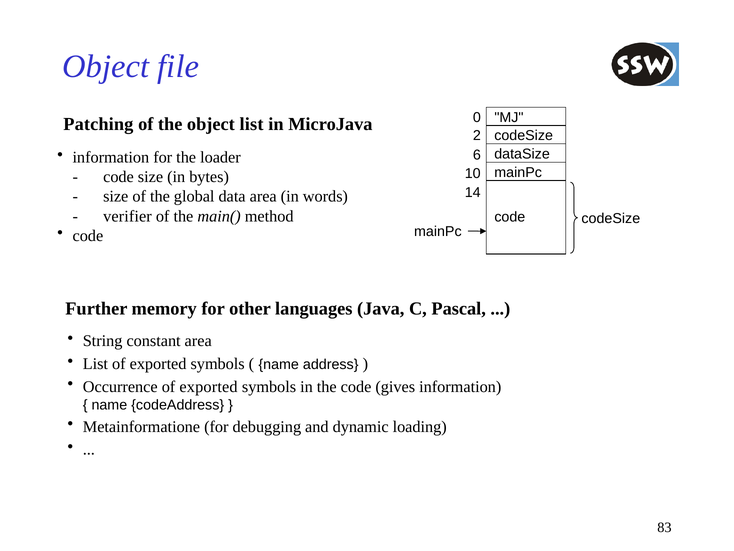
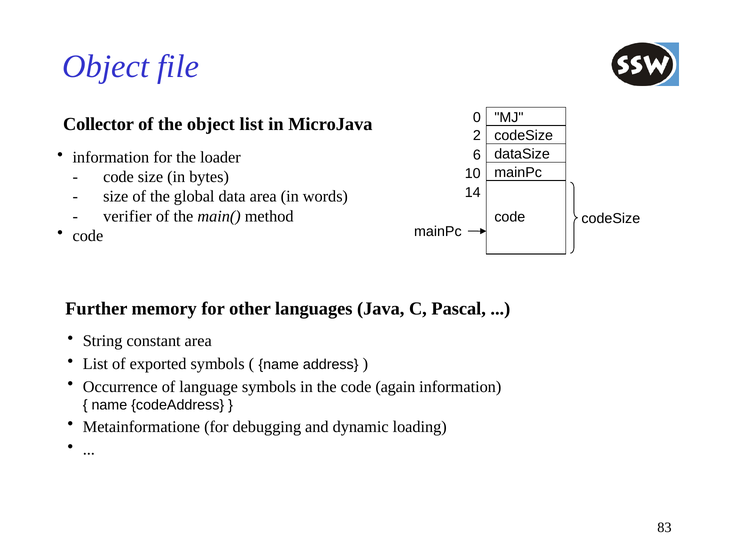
Patching: Patching -> Collector
Occurrence of exported: exported -> language
gives: gives -> again
